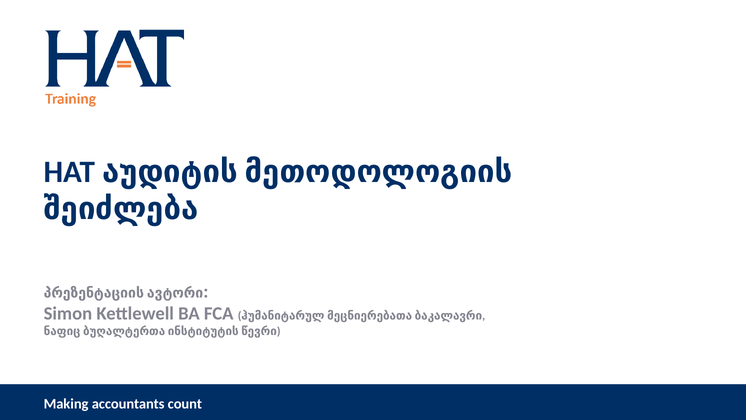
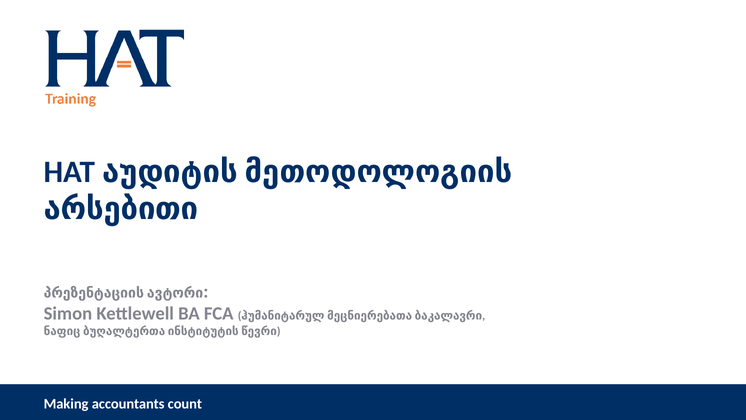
შეიძლება: შეიძლება -> არსებითი
